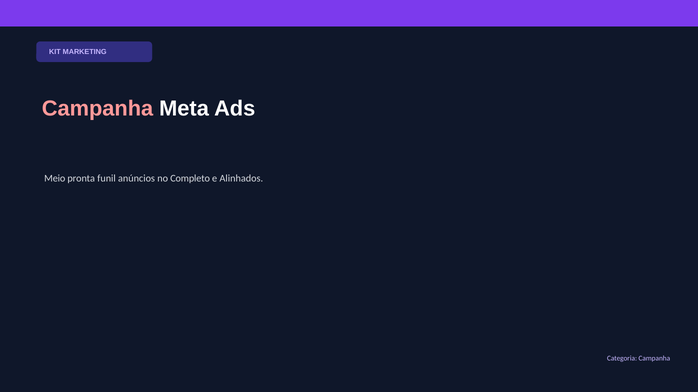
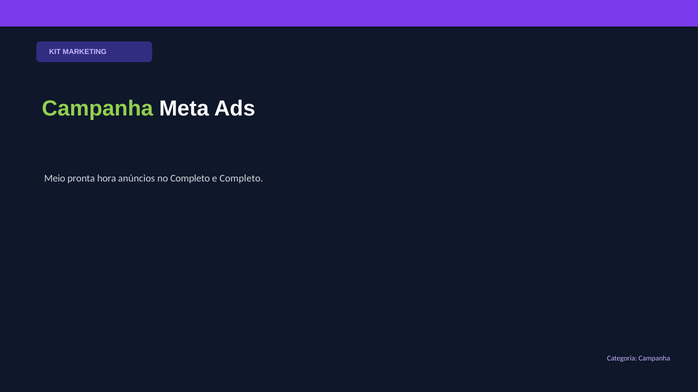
Campanha at (97, 109) colour: pink -> light green
funil: funil -> hora
e Alinhados: Alinhados -> Completo
